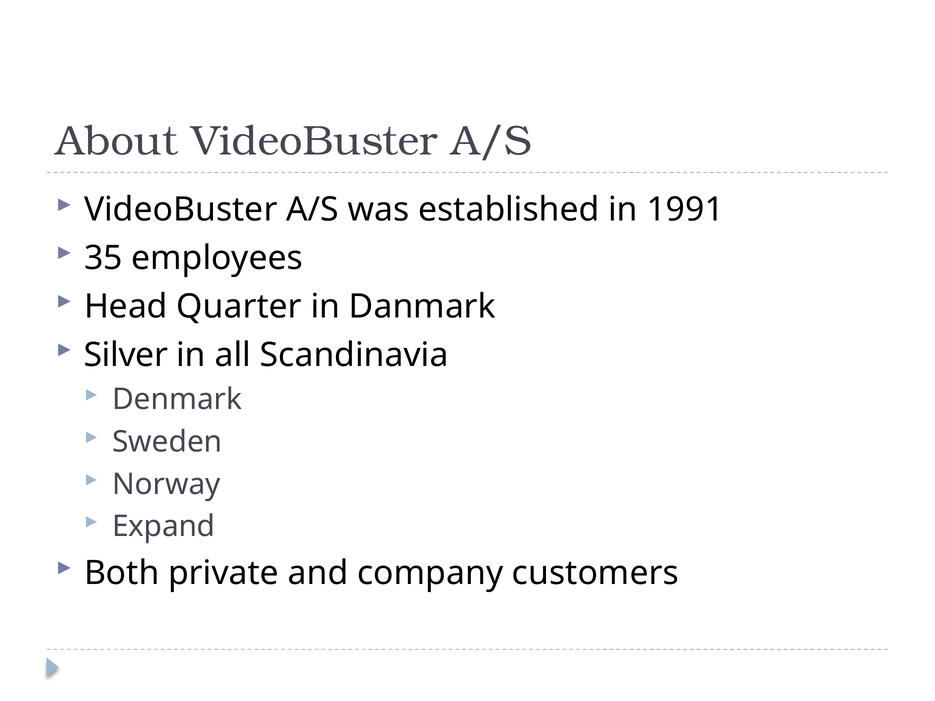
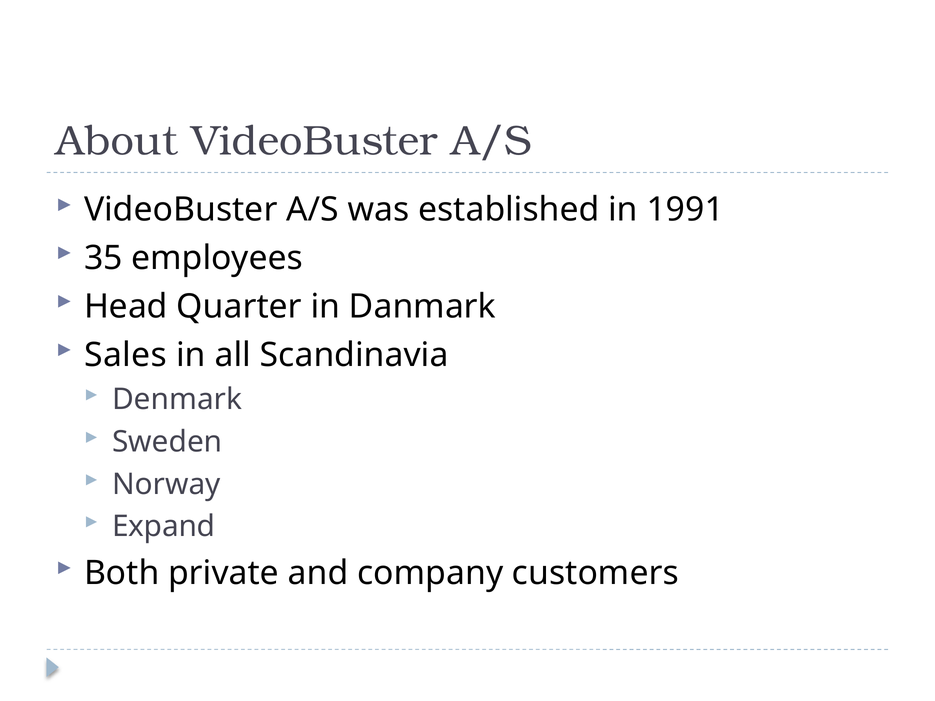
Silver: Silver -> Sales
